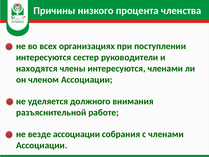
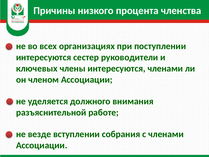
находятся: находятся -> ключевых
везде ассоциации: ассоциации -> вступлении
